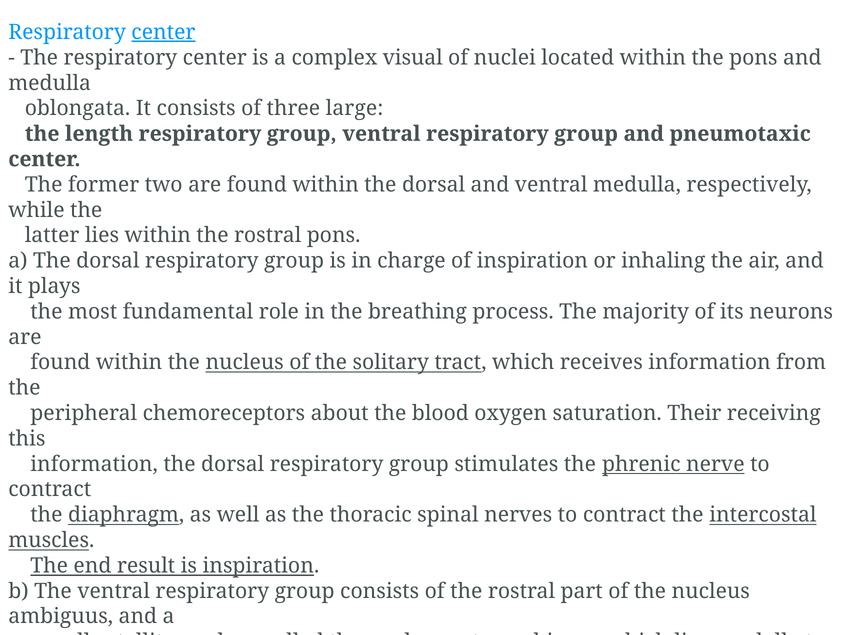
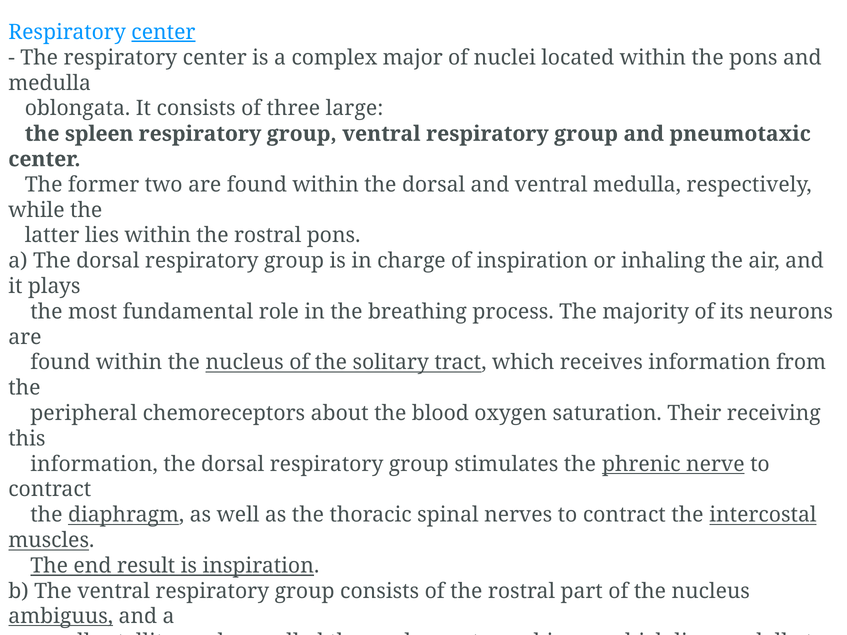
visual: visual -> major
length at (99, 134): length -> spleen
ambiguus underline: none -> present
